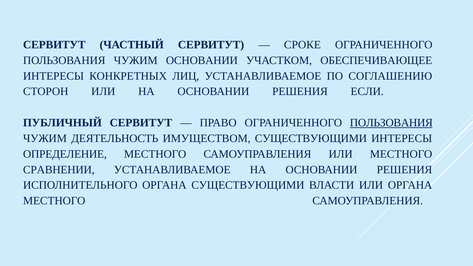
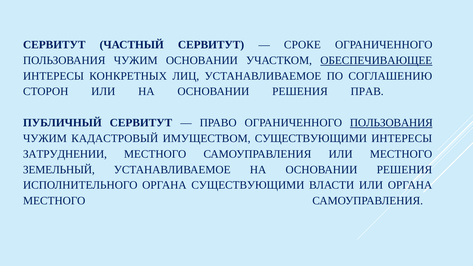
ОБЕСПЕЧИВАЮЩЕЕ underline: none -> present
ЕСЛИ: ЕСЛИ -> ПРАВ
ДЕЯТЕЛЬНОСТЬ: ДЕЯТЕЛЬНОСТЬ -> КАДАСТРОВЫЙ
ОПРЕДЕЛЕНИЕ: ОПРЕДЕЛЕНИЕ -> ЗАТРУДНЕНИИ
СРАВНЕНИИ: СРАВНЕНИИ -> ЗЕМЕЛЬНЫЙ
